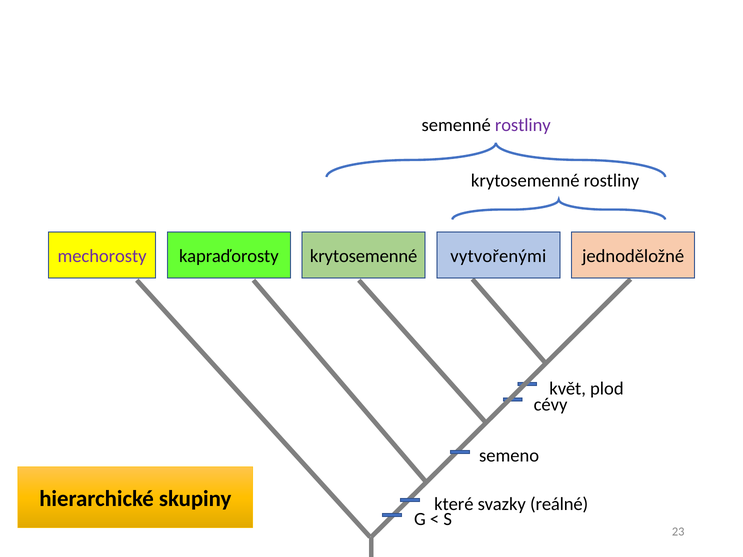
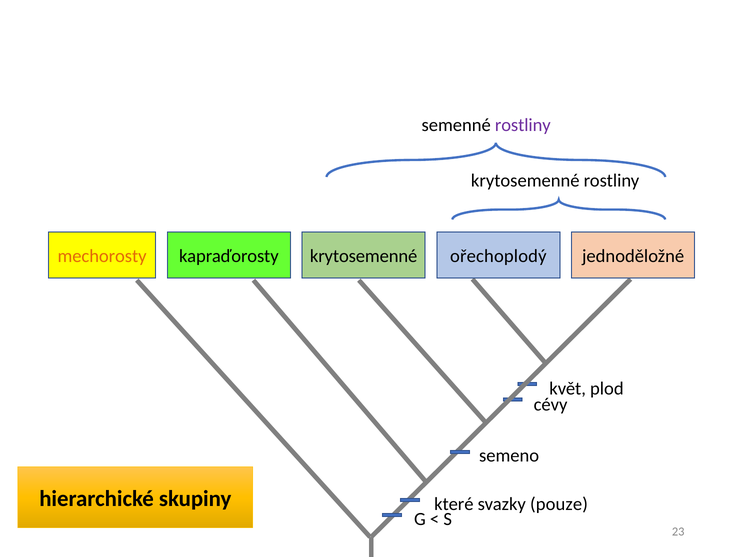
mechorosty colour: purple -> orange
vytvořenými: vytvořenými -> ořechoplodý
reálné: reálné -> pouze
